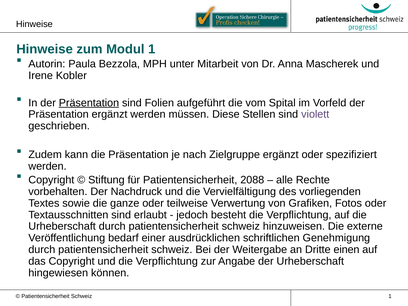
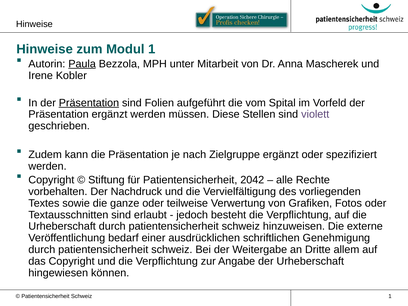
Paula underline: none -> present
2088: 2088 -> 2042
einen: einen -> allem
